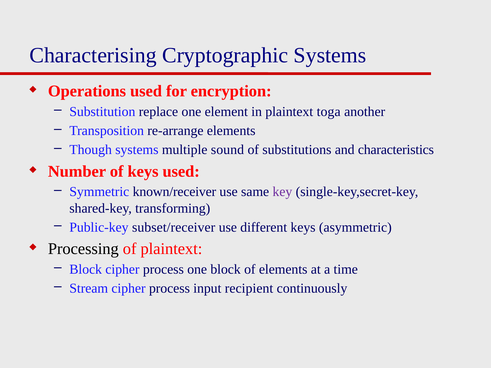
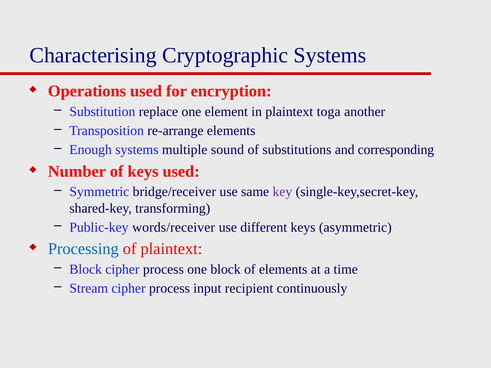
Though: Though -> Enough
characteristics: characteristics -> corresponding
known/receiver: known/receiver -> bridge/receiver
subset/receiver: subset/receiver -> words/receiver
Processing colour: black -> blue
